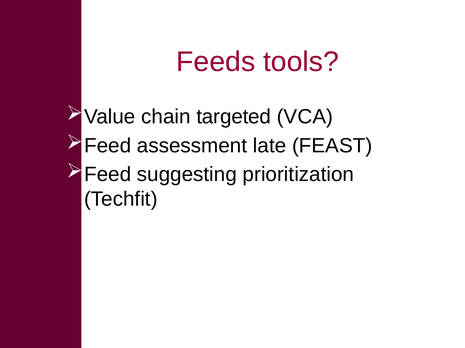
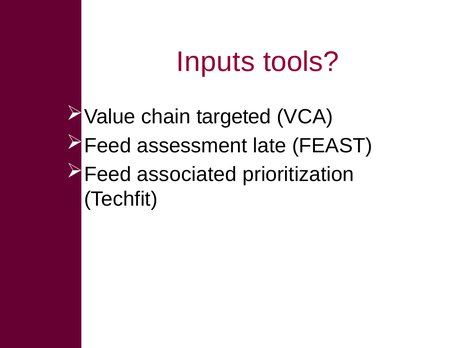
Feeds: Feeds -> Inputs
suggesting: suggesting -> associated
